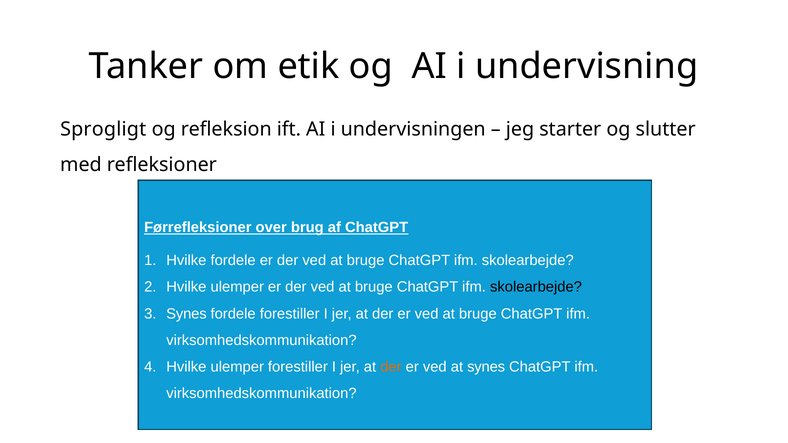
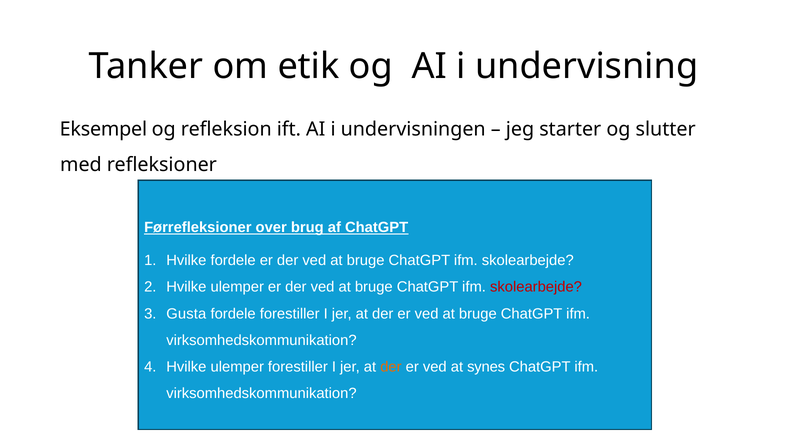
Sprogligt: Sprogligt -> Eksempel
skolearbejde at (536, 287) colour: black -> red
Synes at (186, 314): Synes -> Gusta
